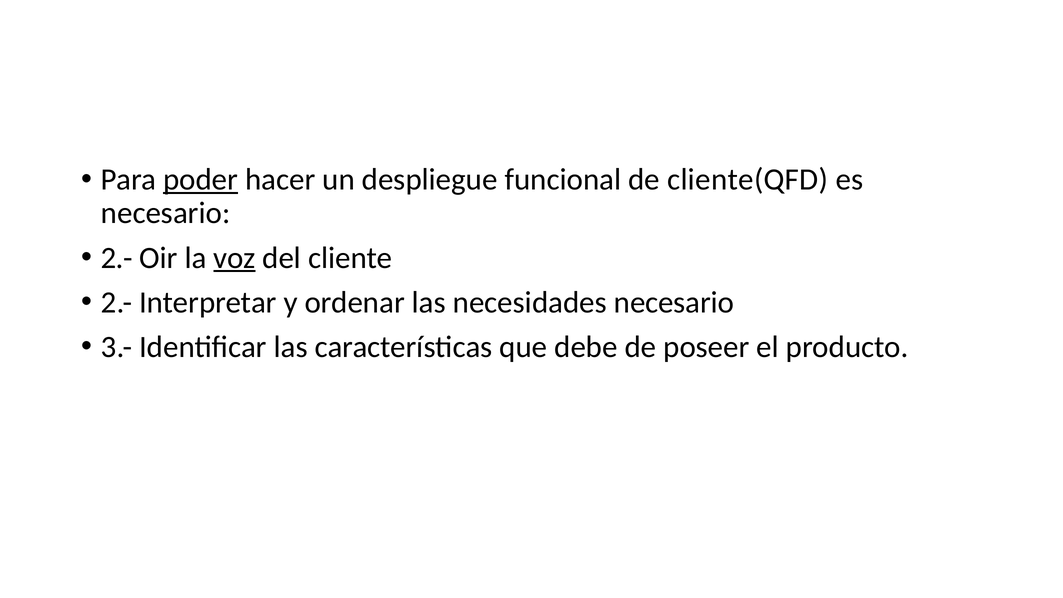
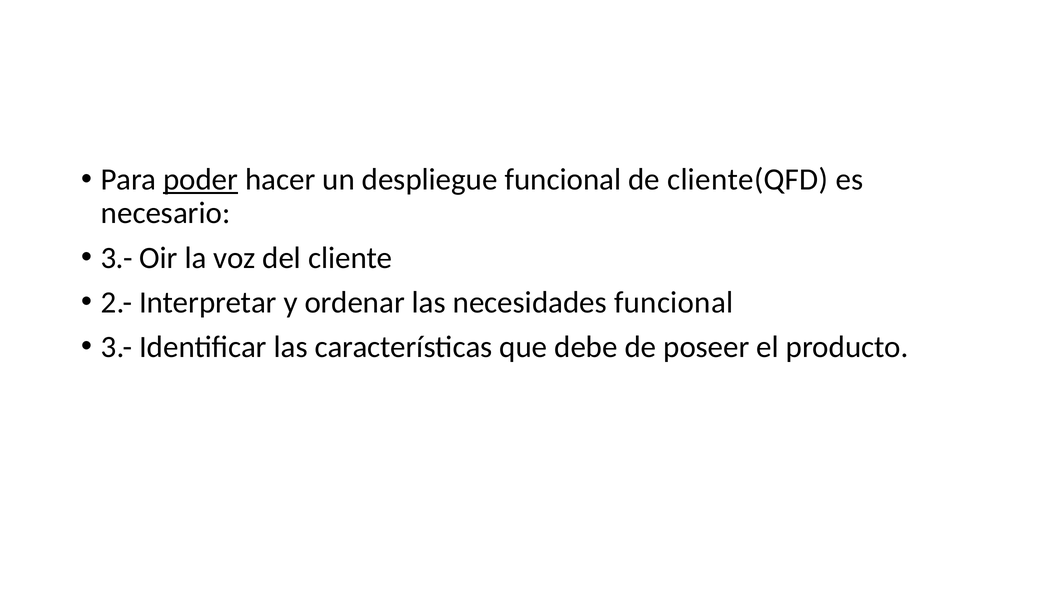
2.- at (117, 258): 2.- -> 3.-
voz underline: present -> none
necesidades necesario: necesario -> funcional
